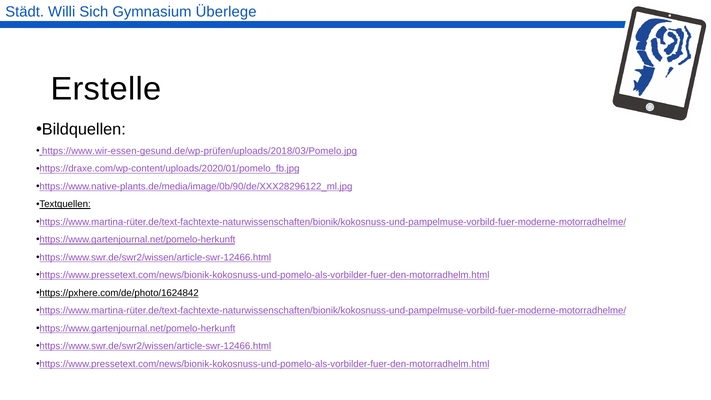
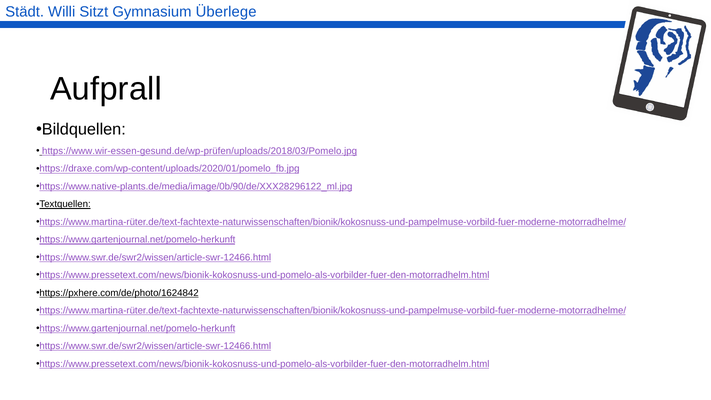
Sich: Sich -> Sitzt
Erstelle: Erstelle -> Aufprall
